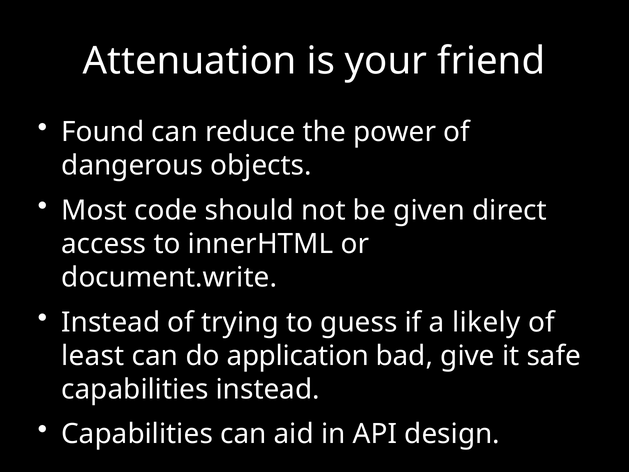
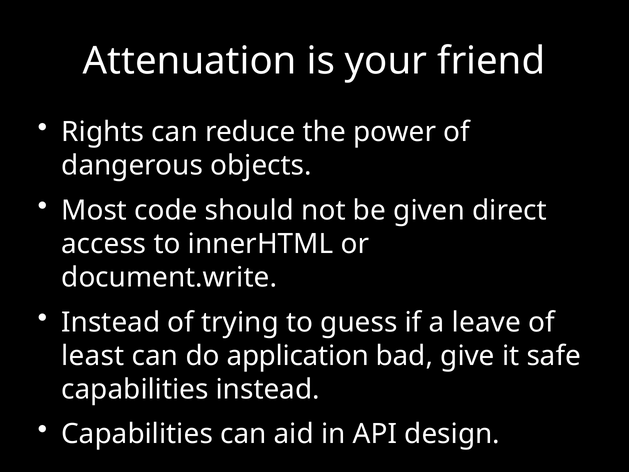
Found: Found -> Rights
likely: likely -> leave
